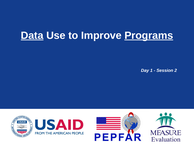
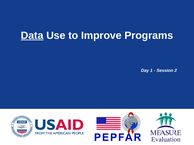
Programs underline: present -> none
